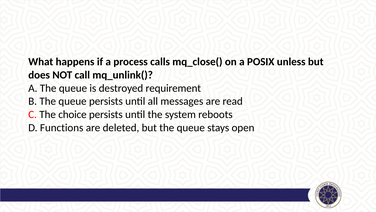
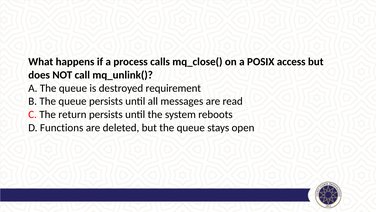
unless: unless -> access
choice: choice -> return
